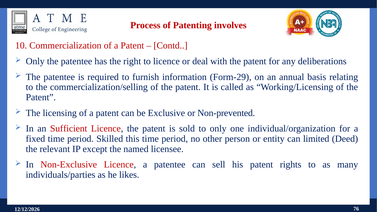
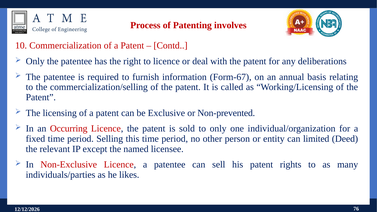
Form-29: Form-29 -> Form-67
Sufficient: Sufficient -> Occurring
Skilled: Skilled -> Selling
